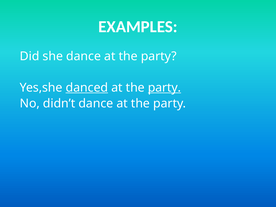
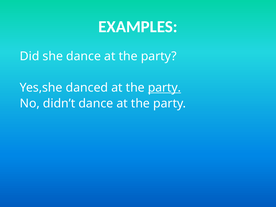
danced underline: present -> none
